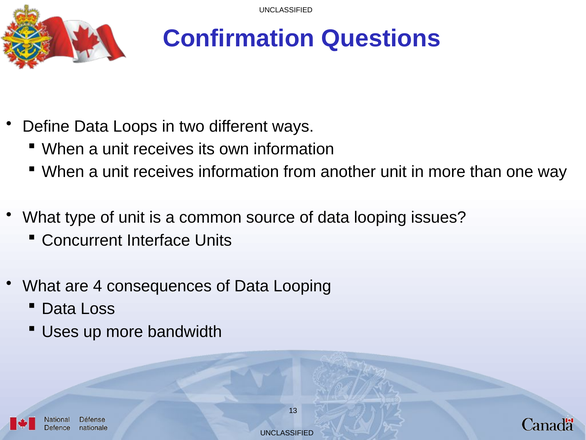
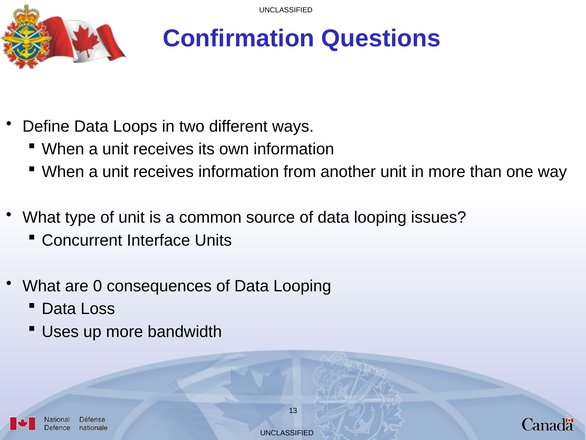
4: 4 -> 0
